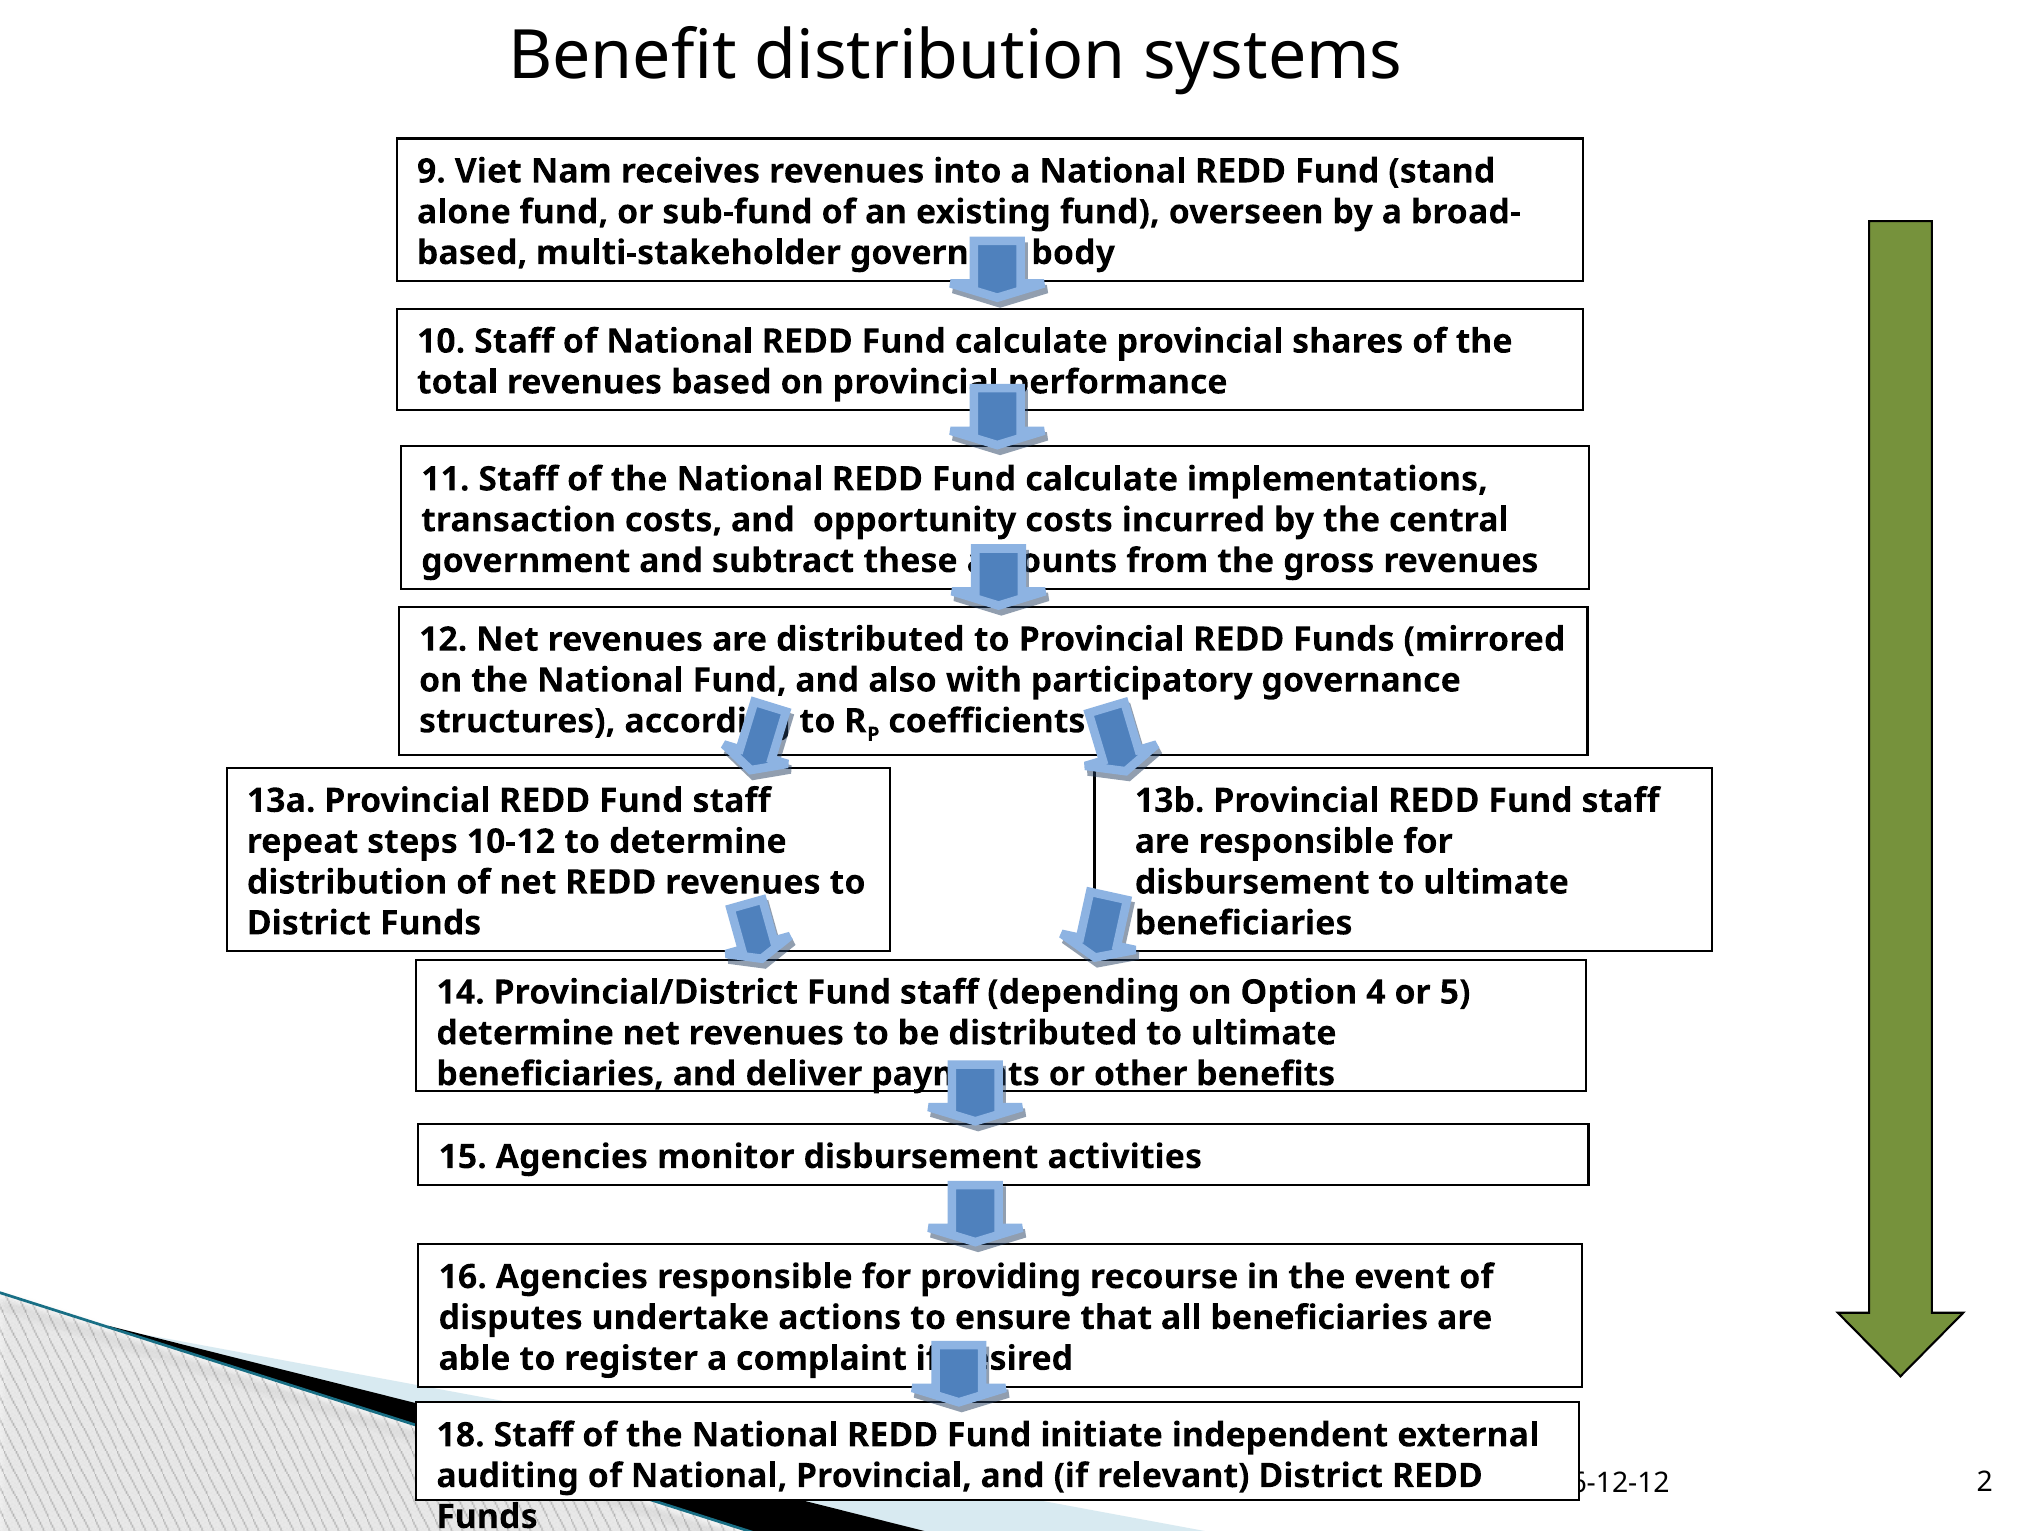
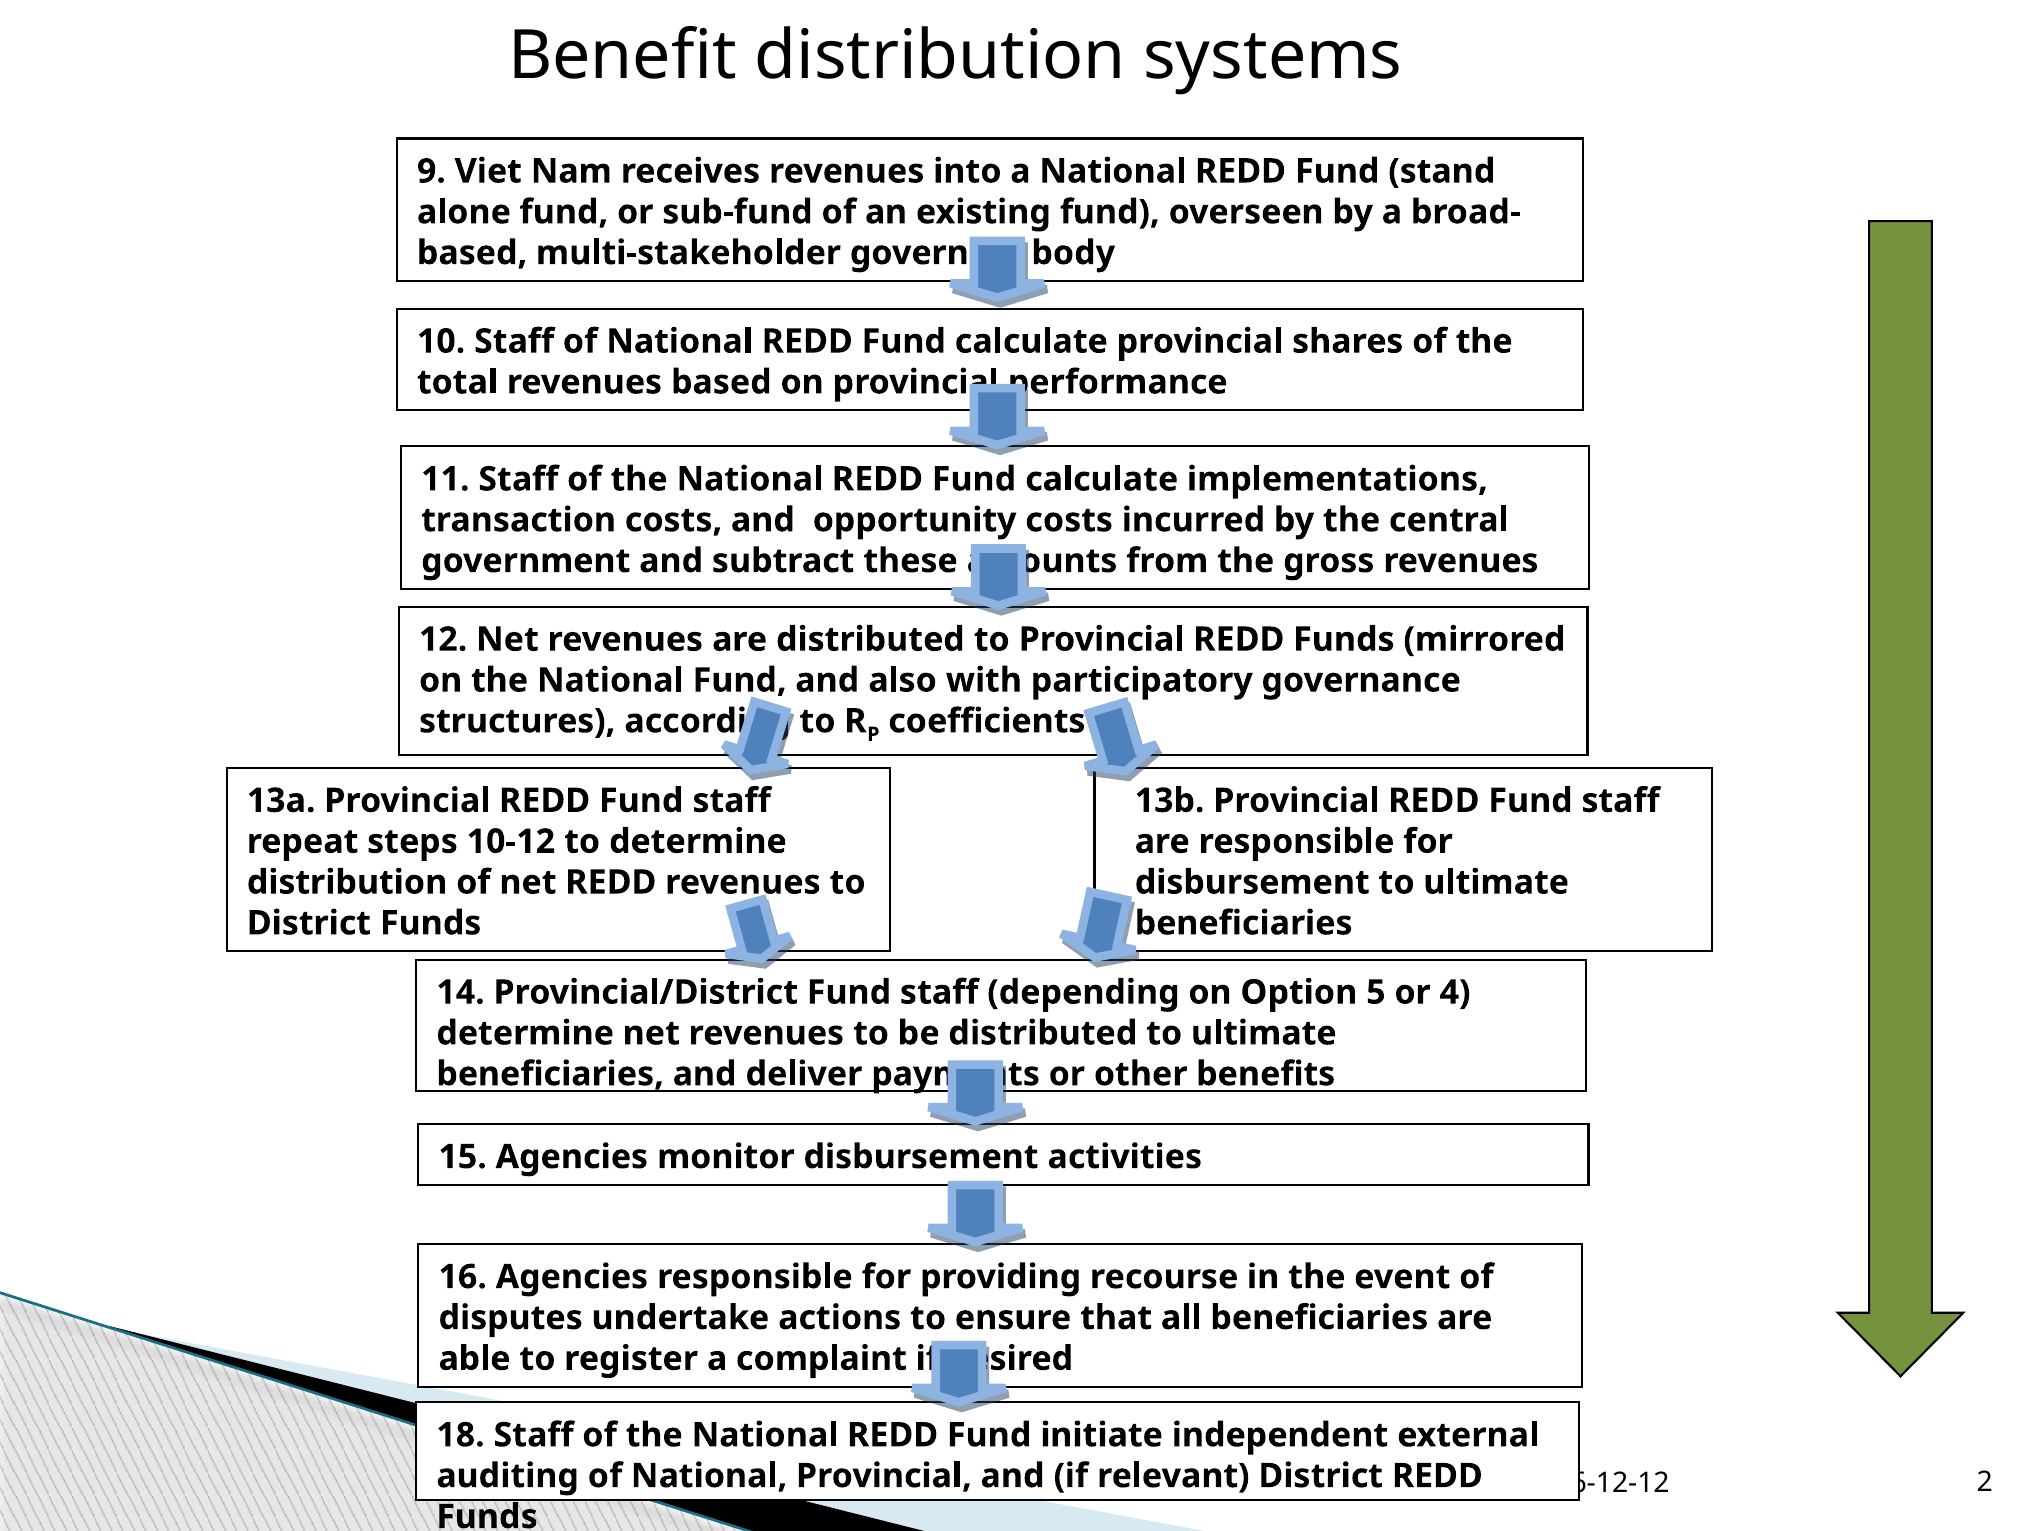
4: 4 -> 5
5: 5 -> 4
